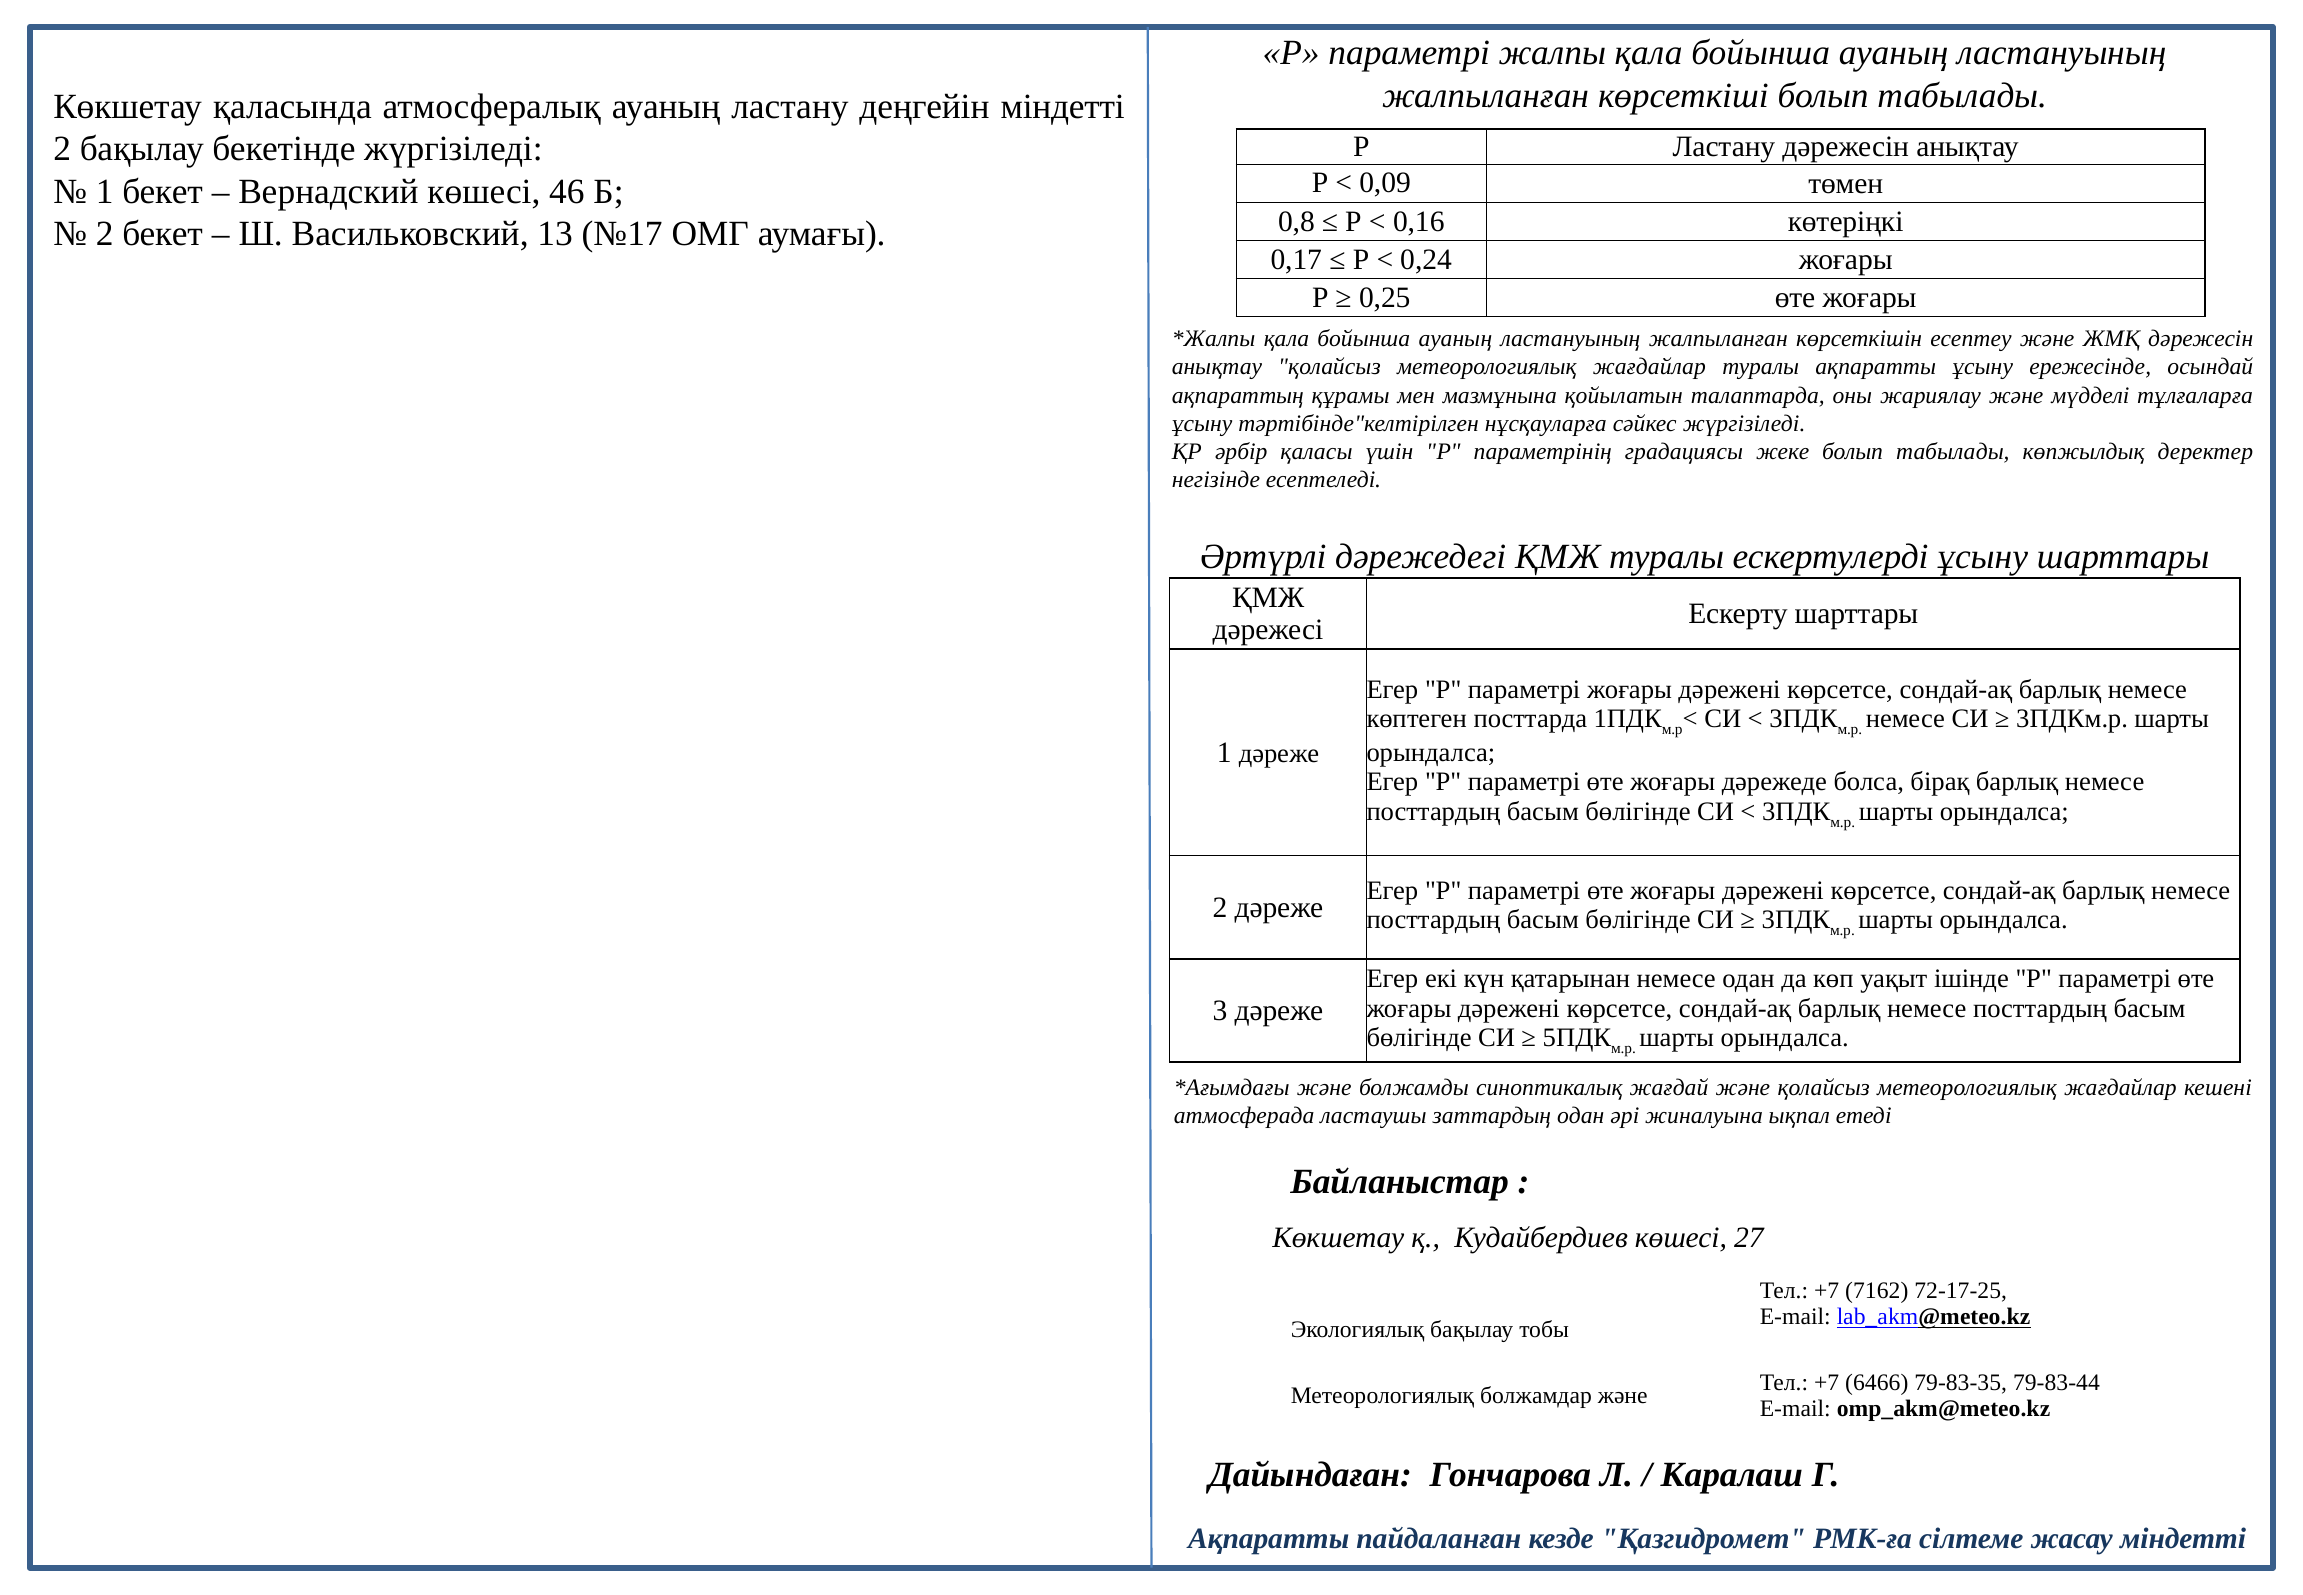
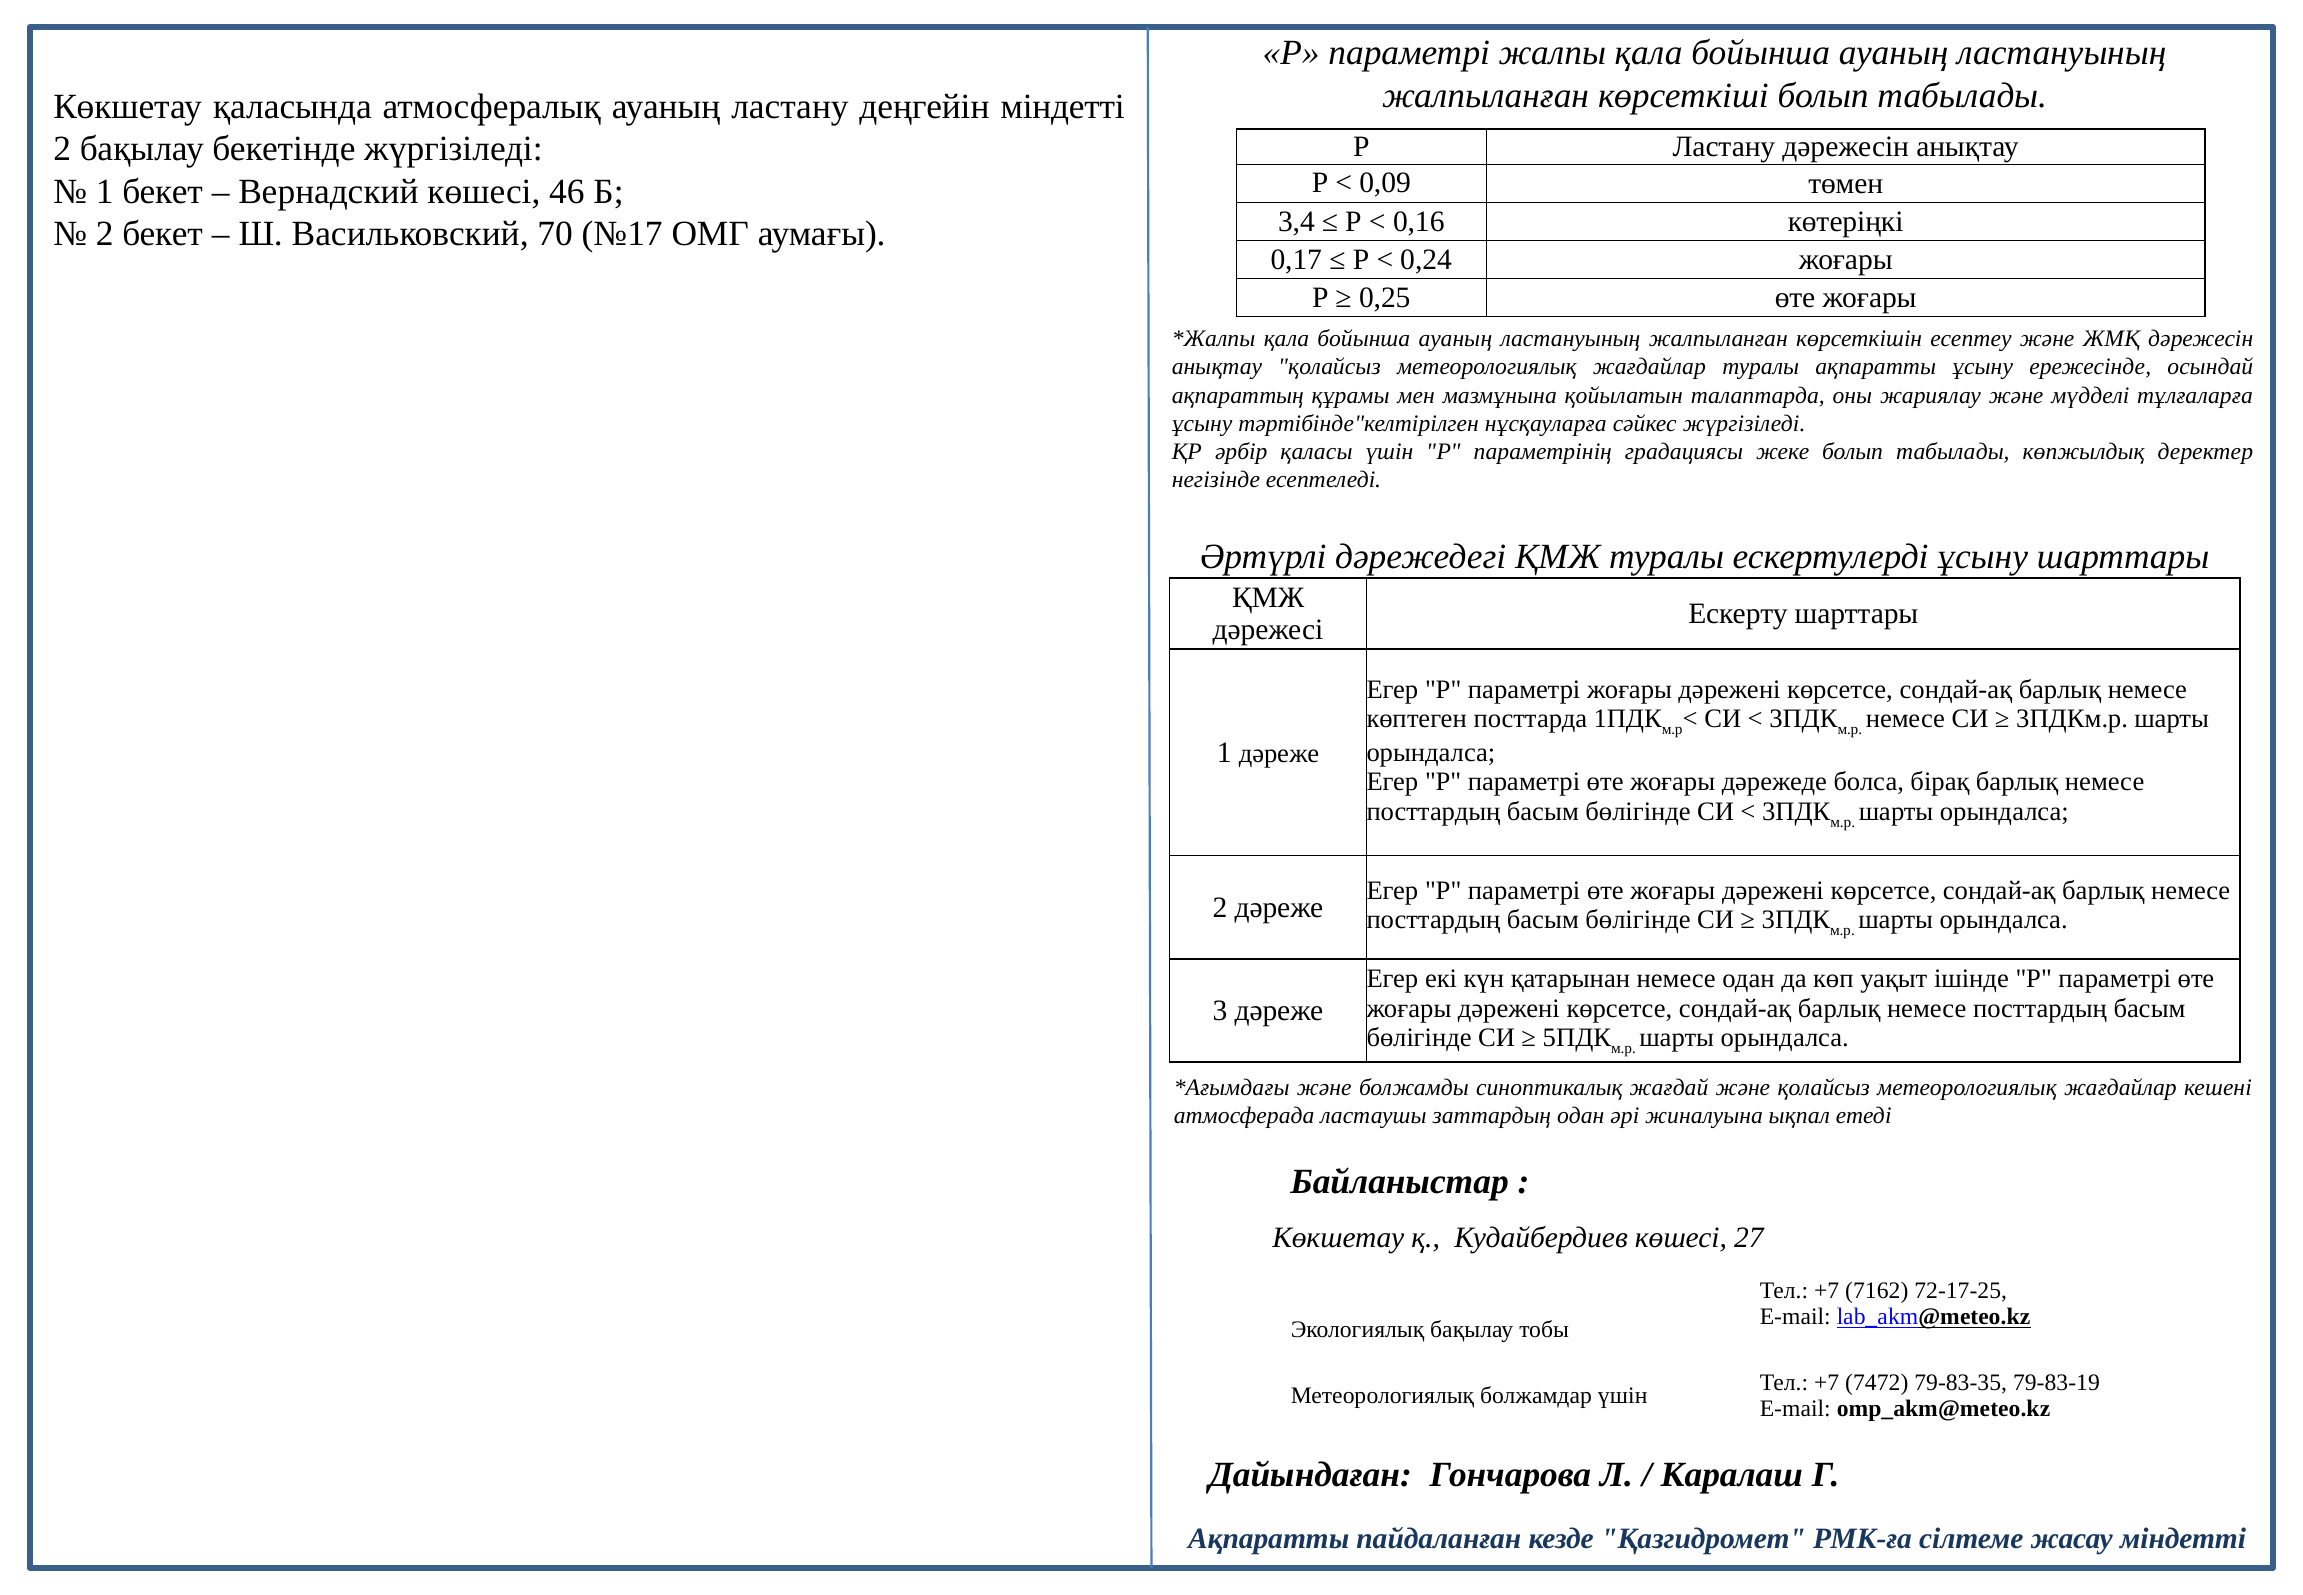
0,8: 0,8 -> 3,4
13: 13 -> 70
6466: 6466 -> 7472
79-83-44: 79-83-44 -> 79-83-19
болжамдар және: және -> үшін
